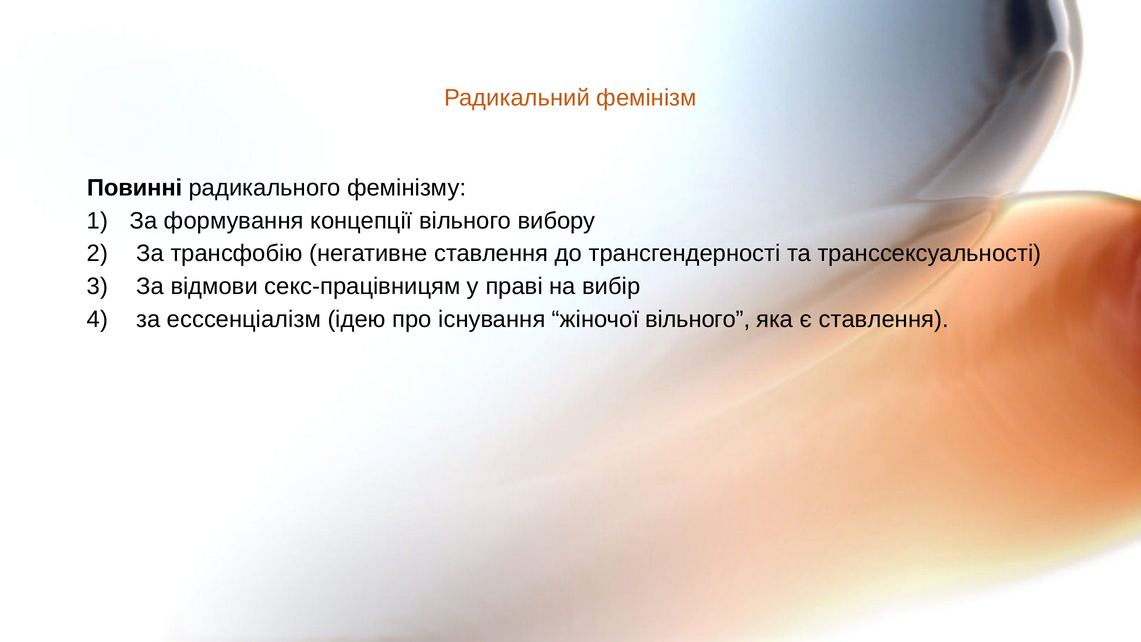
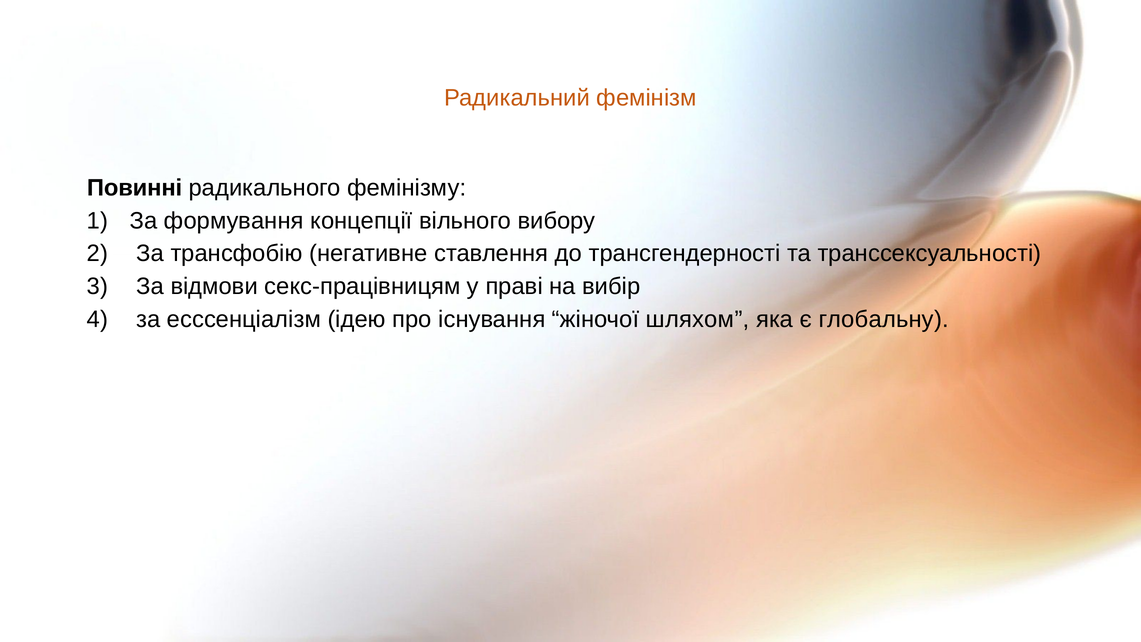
жіночої вільного: вільного -> шляхом
є ставлення: ставлення -> глобальну
